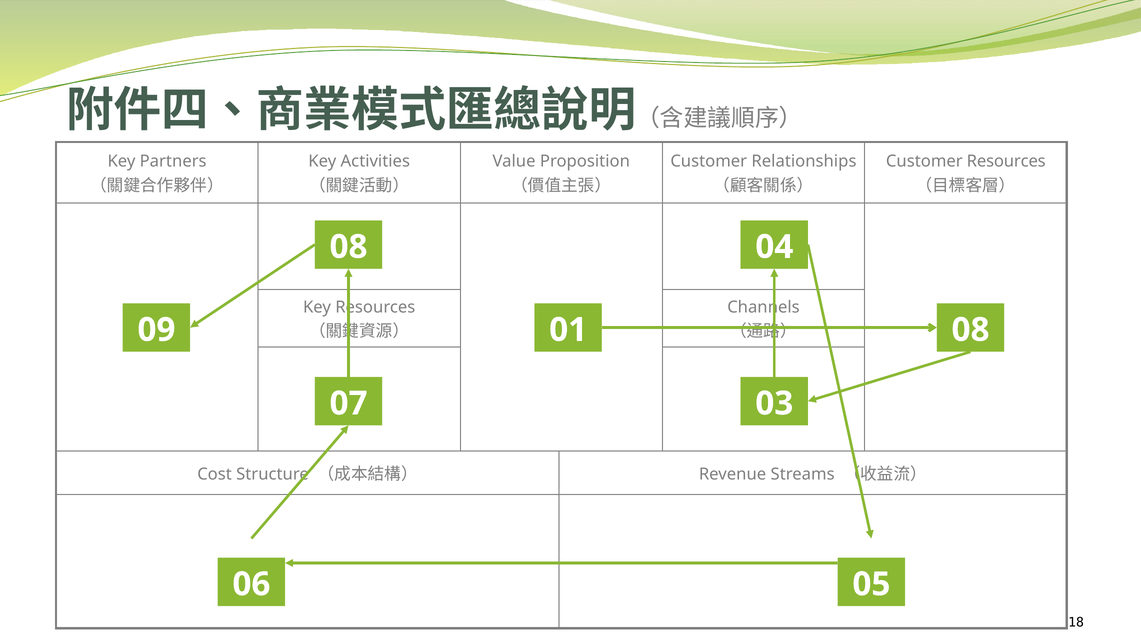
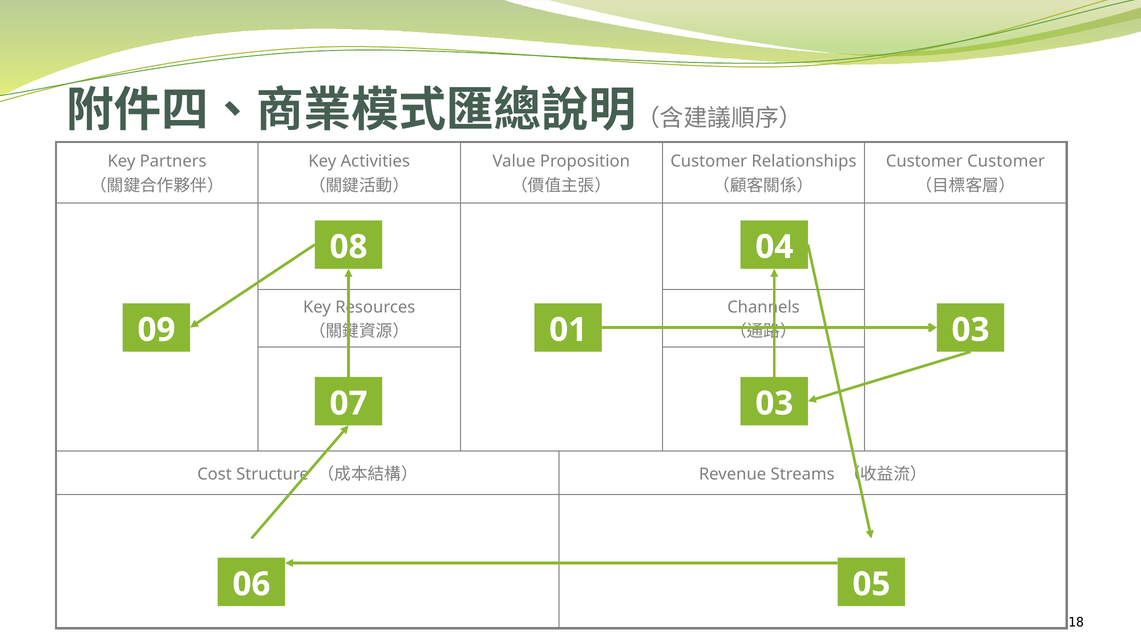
Customer Resources: Resources -> Customer
01 08: 08 -> 03
